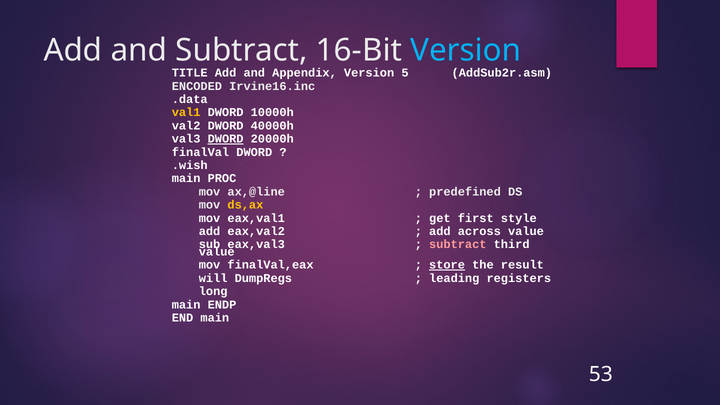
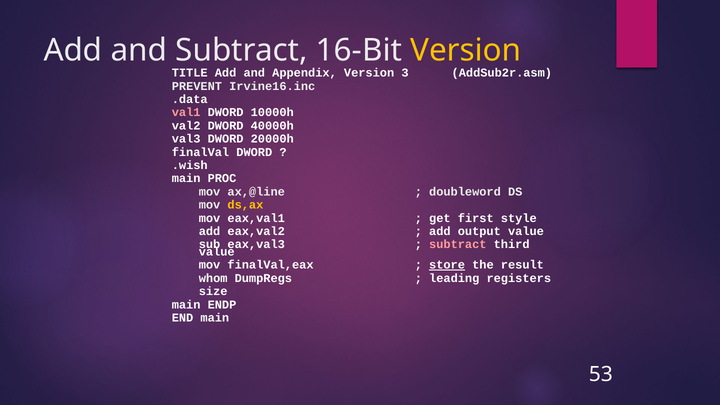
Version at (466, 51) colour: light blue -> yellow
5: 5 -> 3
ENCODED: ENCODED -> PREVENT
val1 colour: yellow -> pink
DWORD at (226, 139) underline: present -> none
predefined: predefined -> doubleword
across: across -> output
will: will -> whom
long: long -> size
